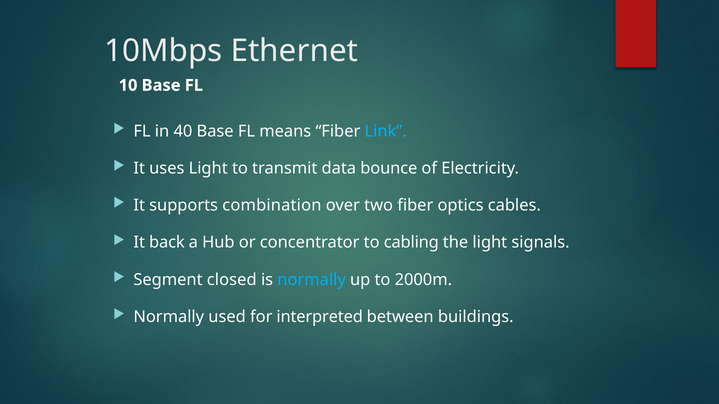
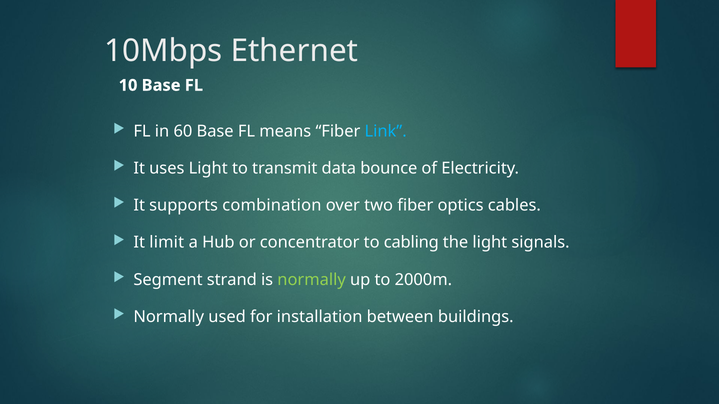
40: 40 -> 60
back: back -> limit
closed: closed -> strand
normally at (312, 280) colour: light blue -> light green
interpreted: interpreted -> installation
